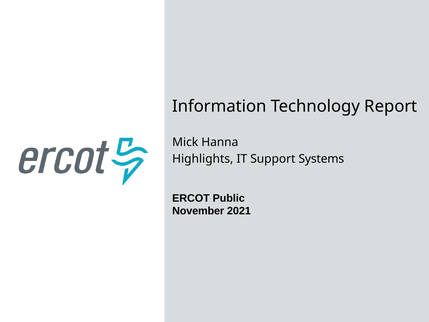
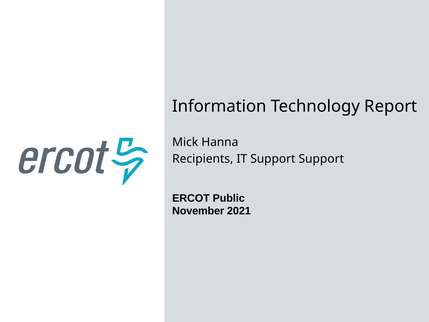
Highlights: Highlights -> Recipients
Support Systems: Systems -> Support
